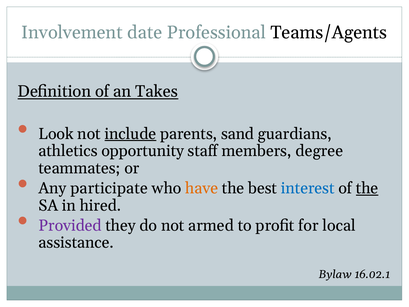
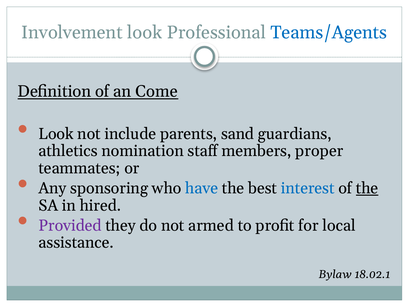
Involvement date: date -> look
Teams/Agents colour: black -> blue
Takes: Takes -> Come
include underline: present -> none
opportunity: opportunity -> nomination
degree: degree -> proper
participate: participate -> sponsoring
have colour: orange -> blue
16.02.1: 16.02.1 -> 18.02.1
